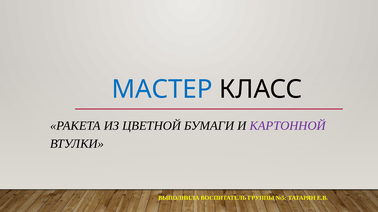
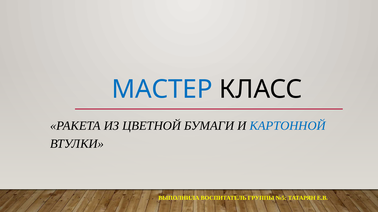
КАРТОННОЙ colour: purple -> blue
